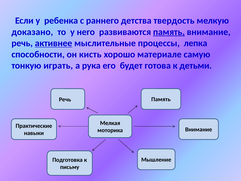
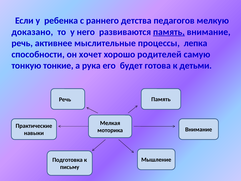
твердость: твердость -> педагогов
активнее underline: present -> none
кисть: кисть -> хочет
материале: материале -> родителей
играть: играть -> тонкие
